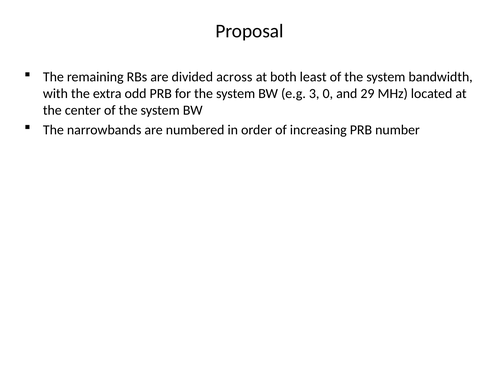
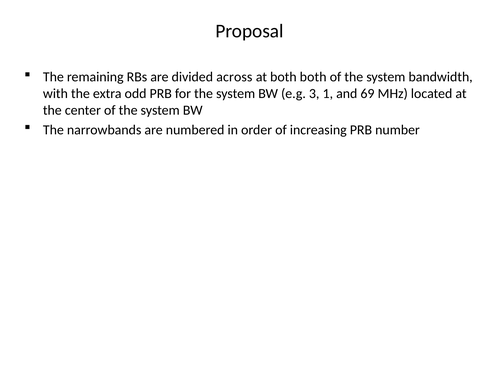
both least: least -> both
0: 0 -> 1
29: 29 -> 69
